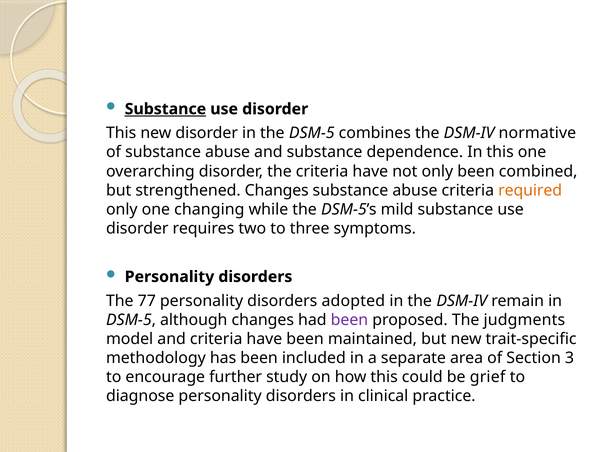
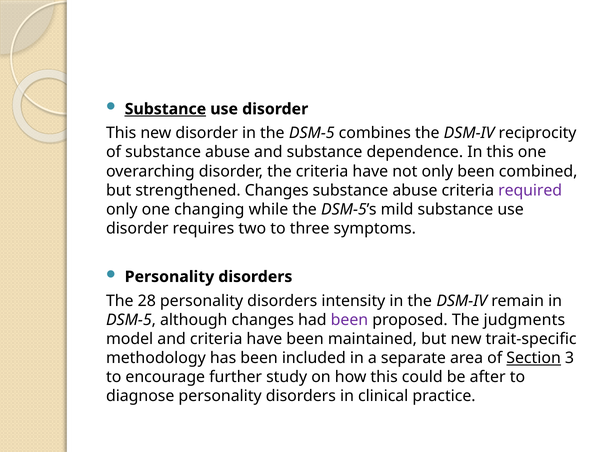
normative: normative -> reciprocity
required colour: orange -> purple
77: 77 -> 28
adopted: adopted -> intensity
Section underline: none -> present
grief: grief -> after
